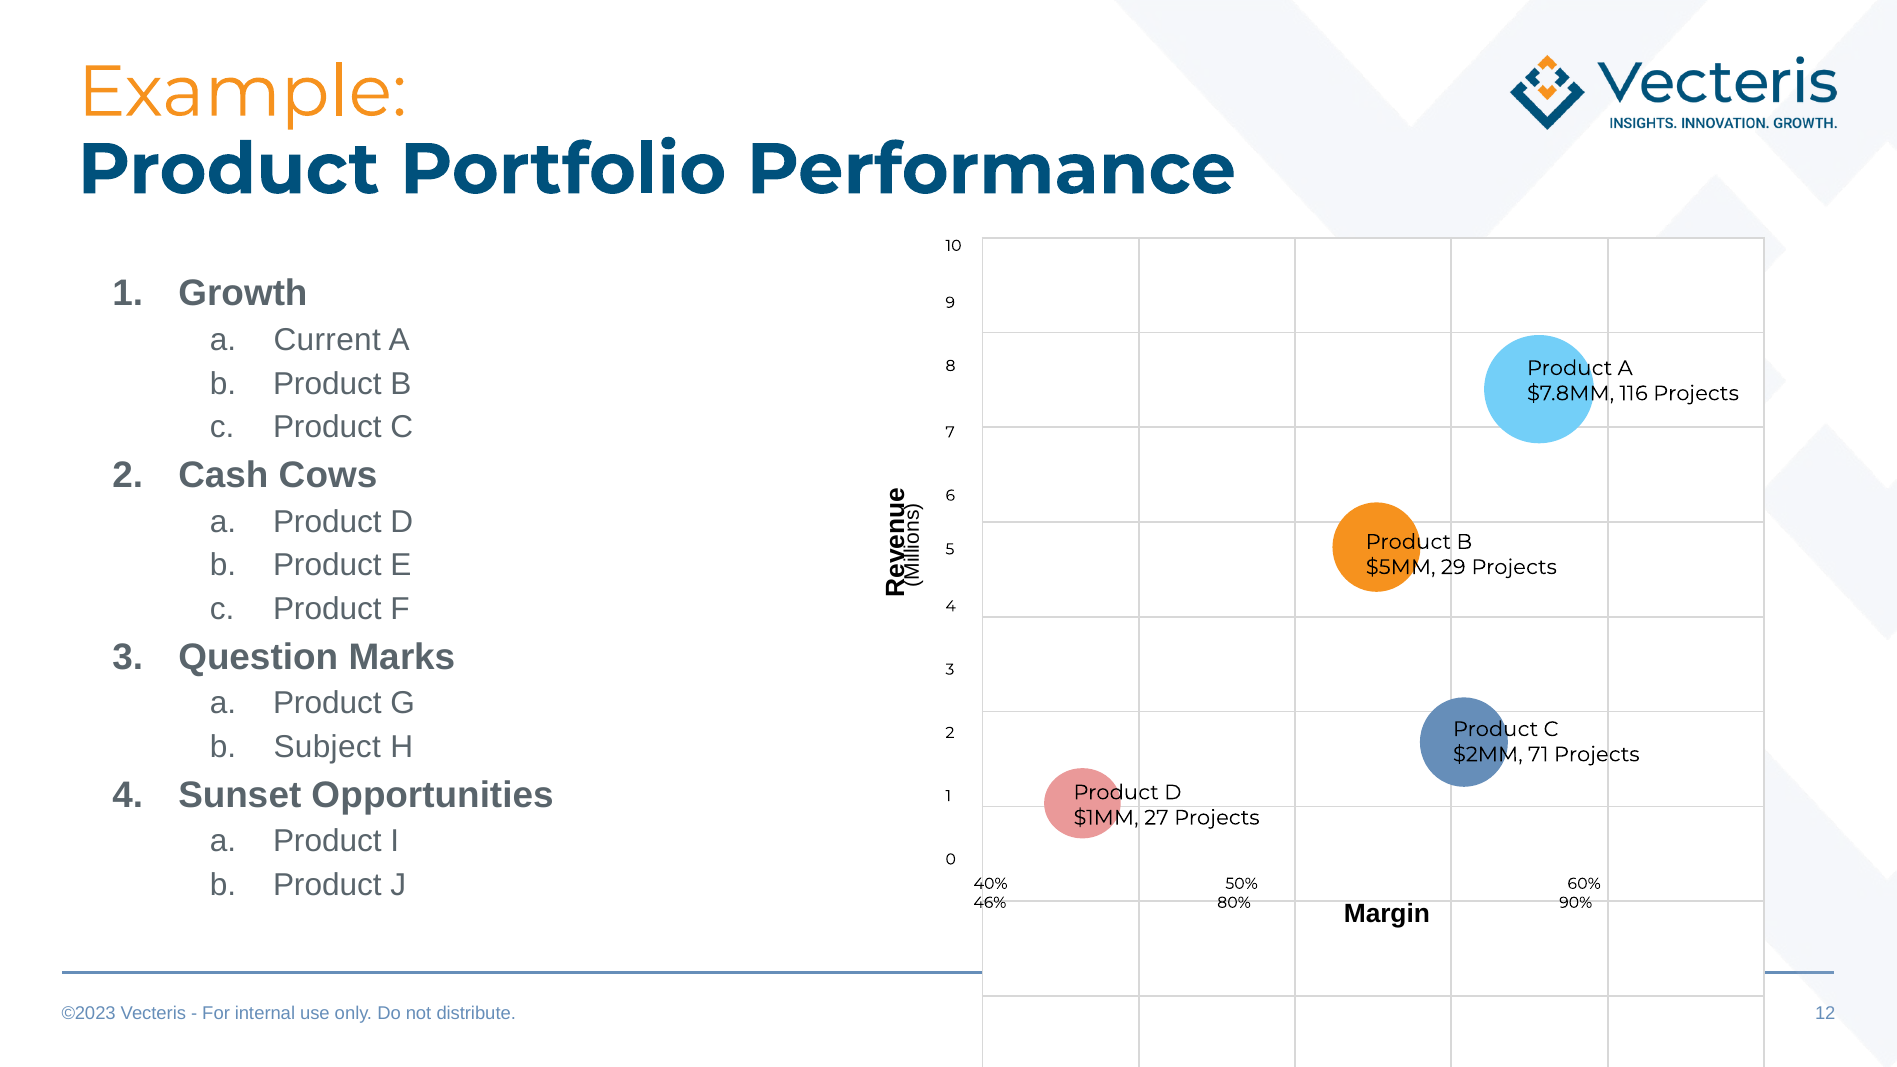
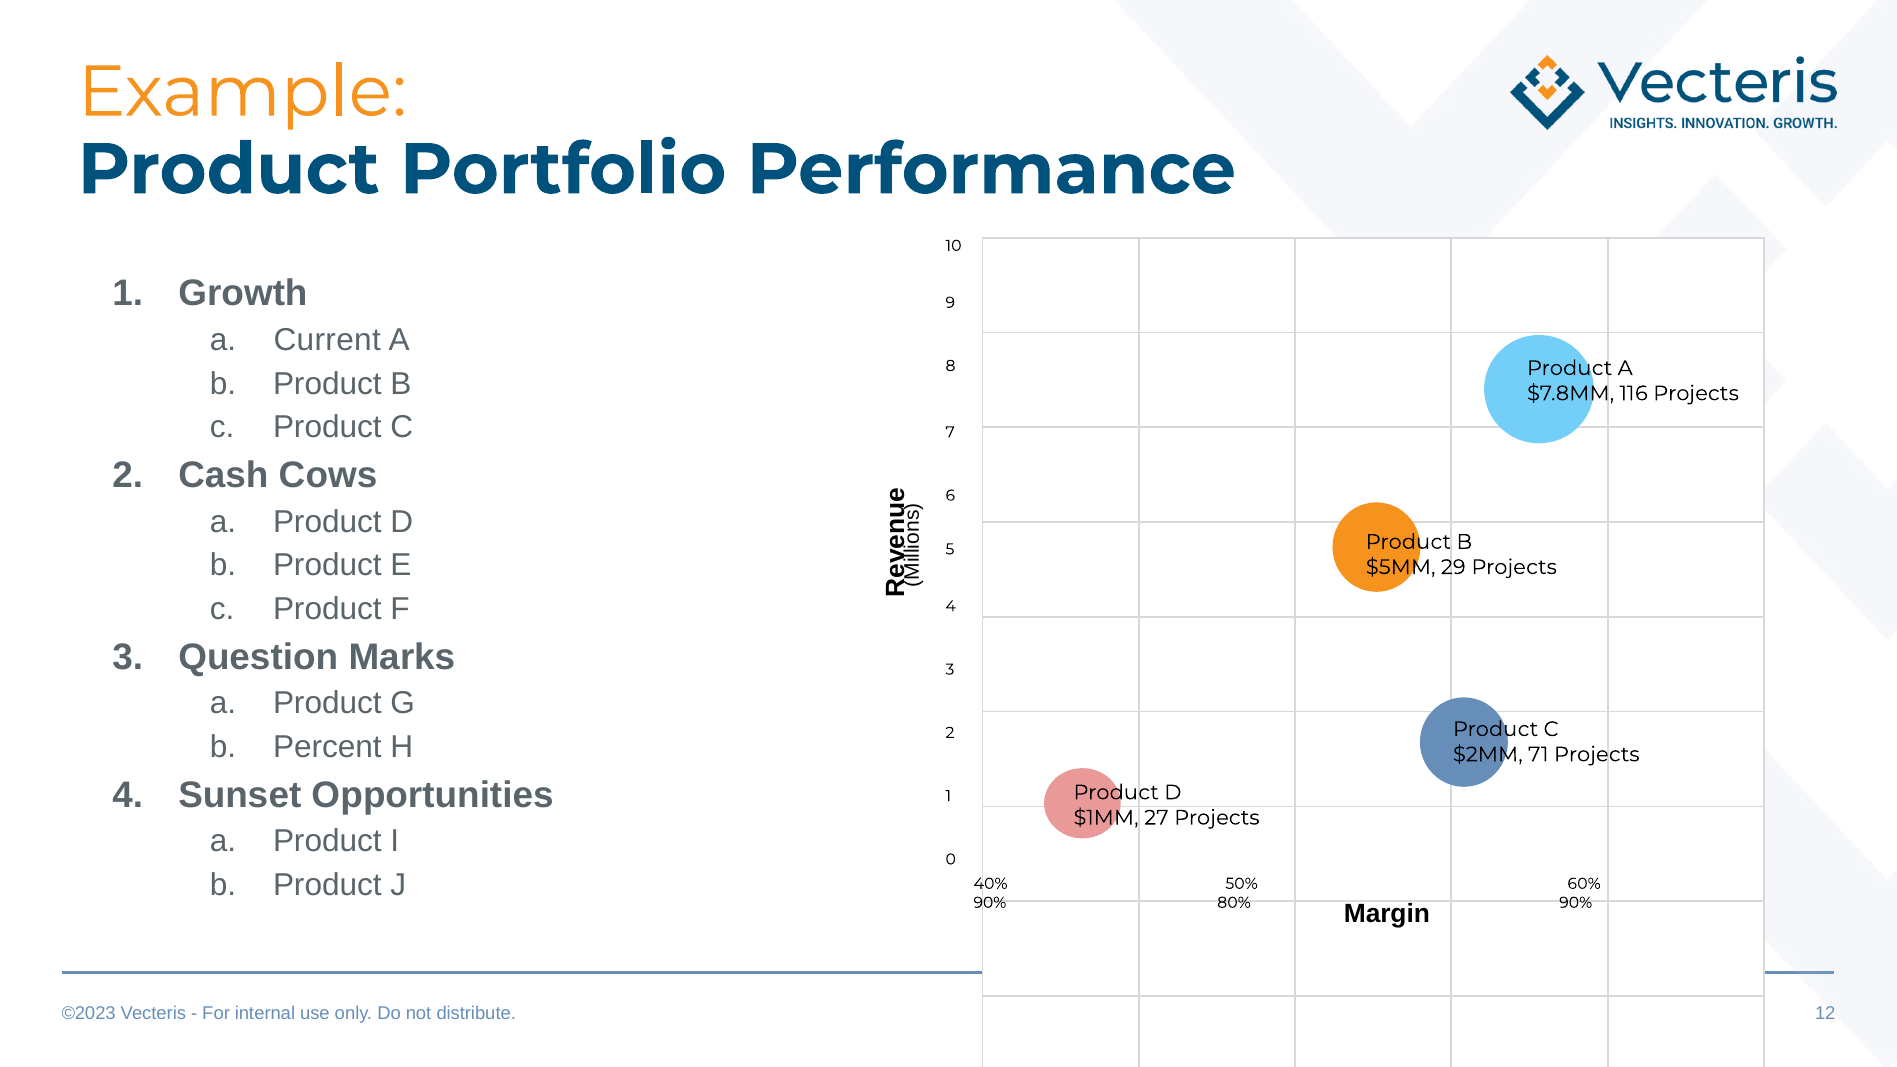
Subject: Subject -> Percent
46% at (990, 903): 46% -> 90%
